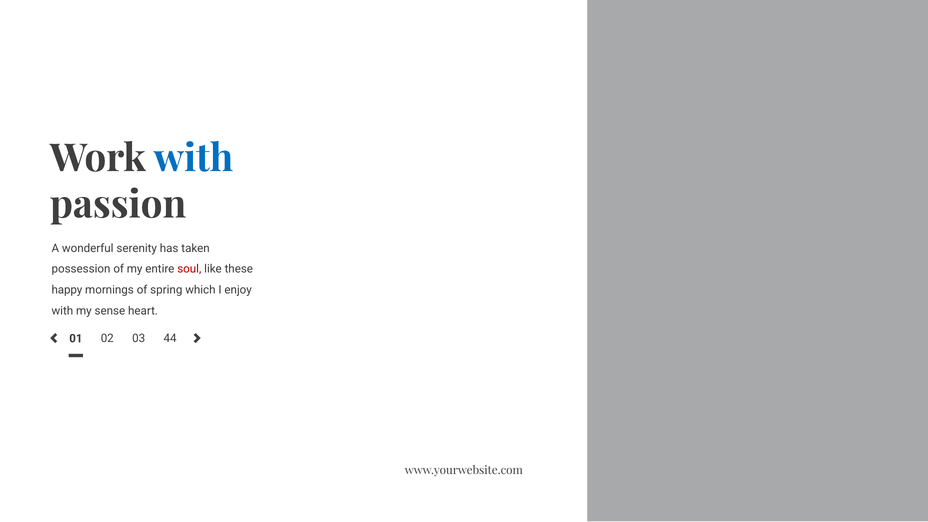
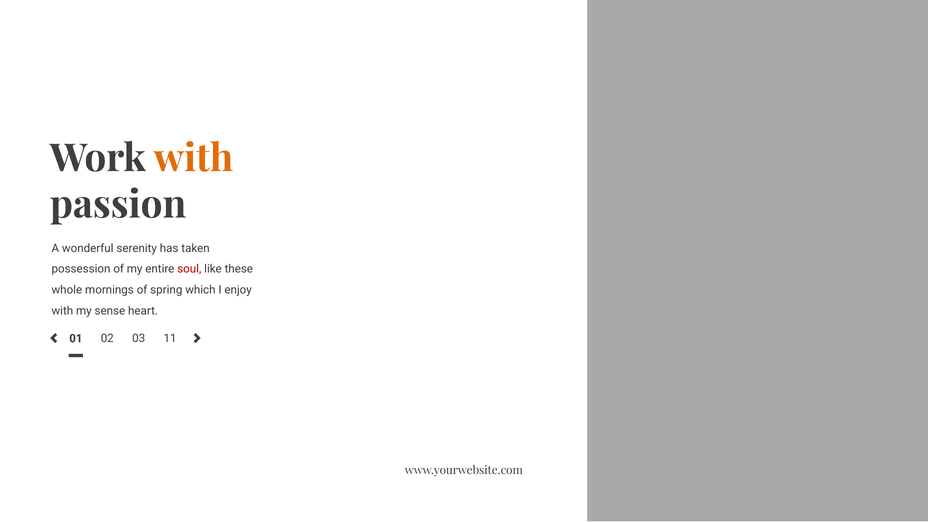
with at (193, 158) colour: blue -> orange
happy: happy -> whole
44: 44 -> 11
